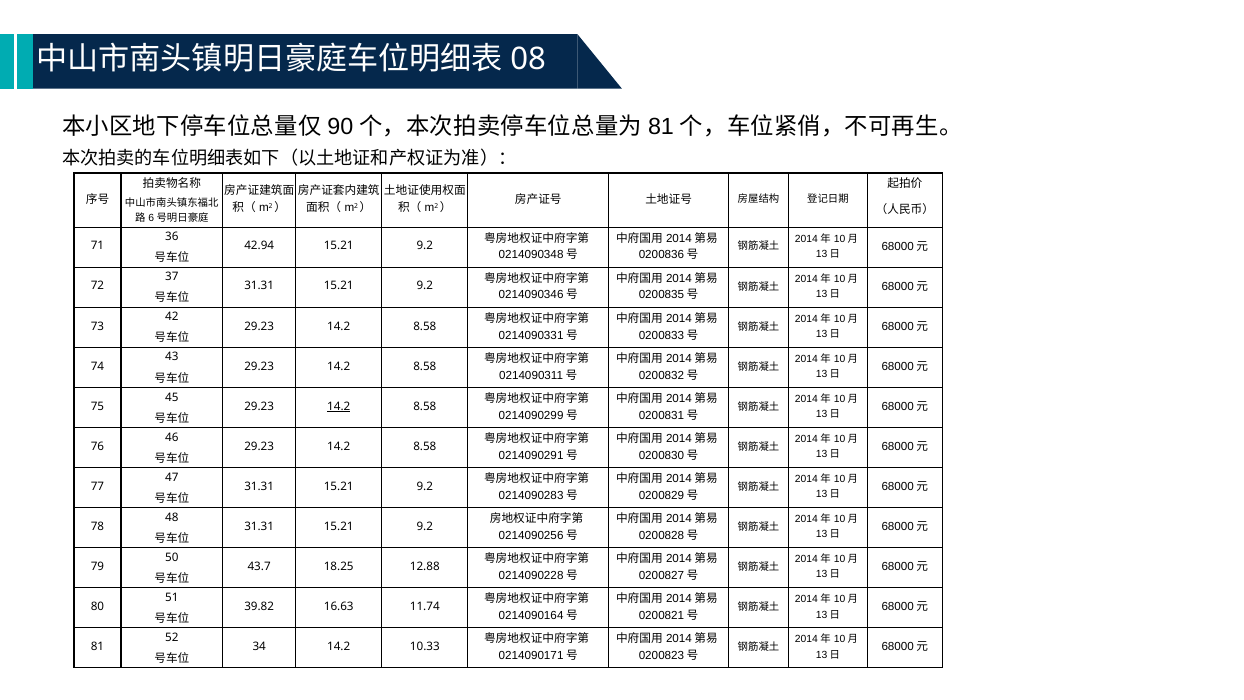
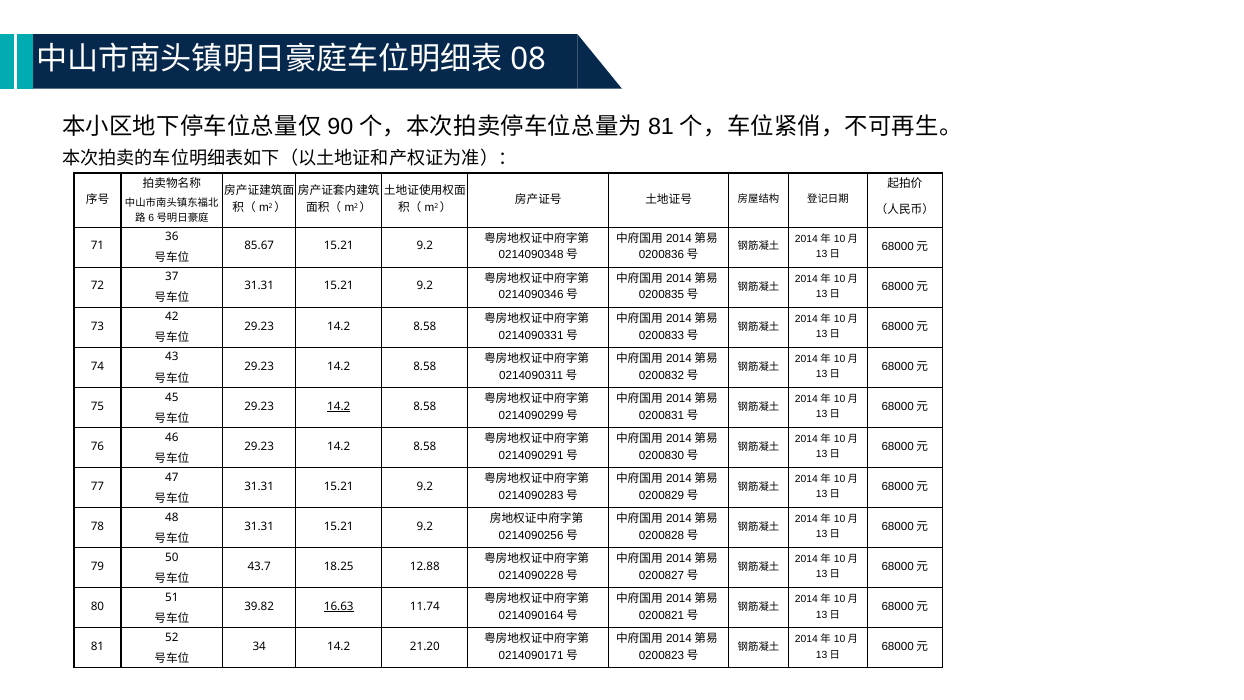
42.94: 42.94 -> 85.67
16.63 underline: none -> present
10.33: 10.33 -> 21.20
